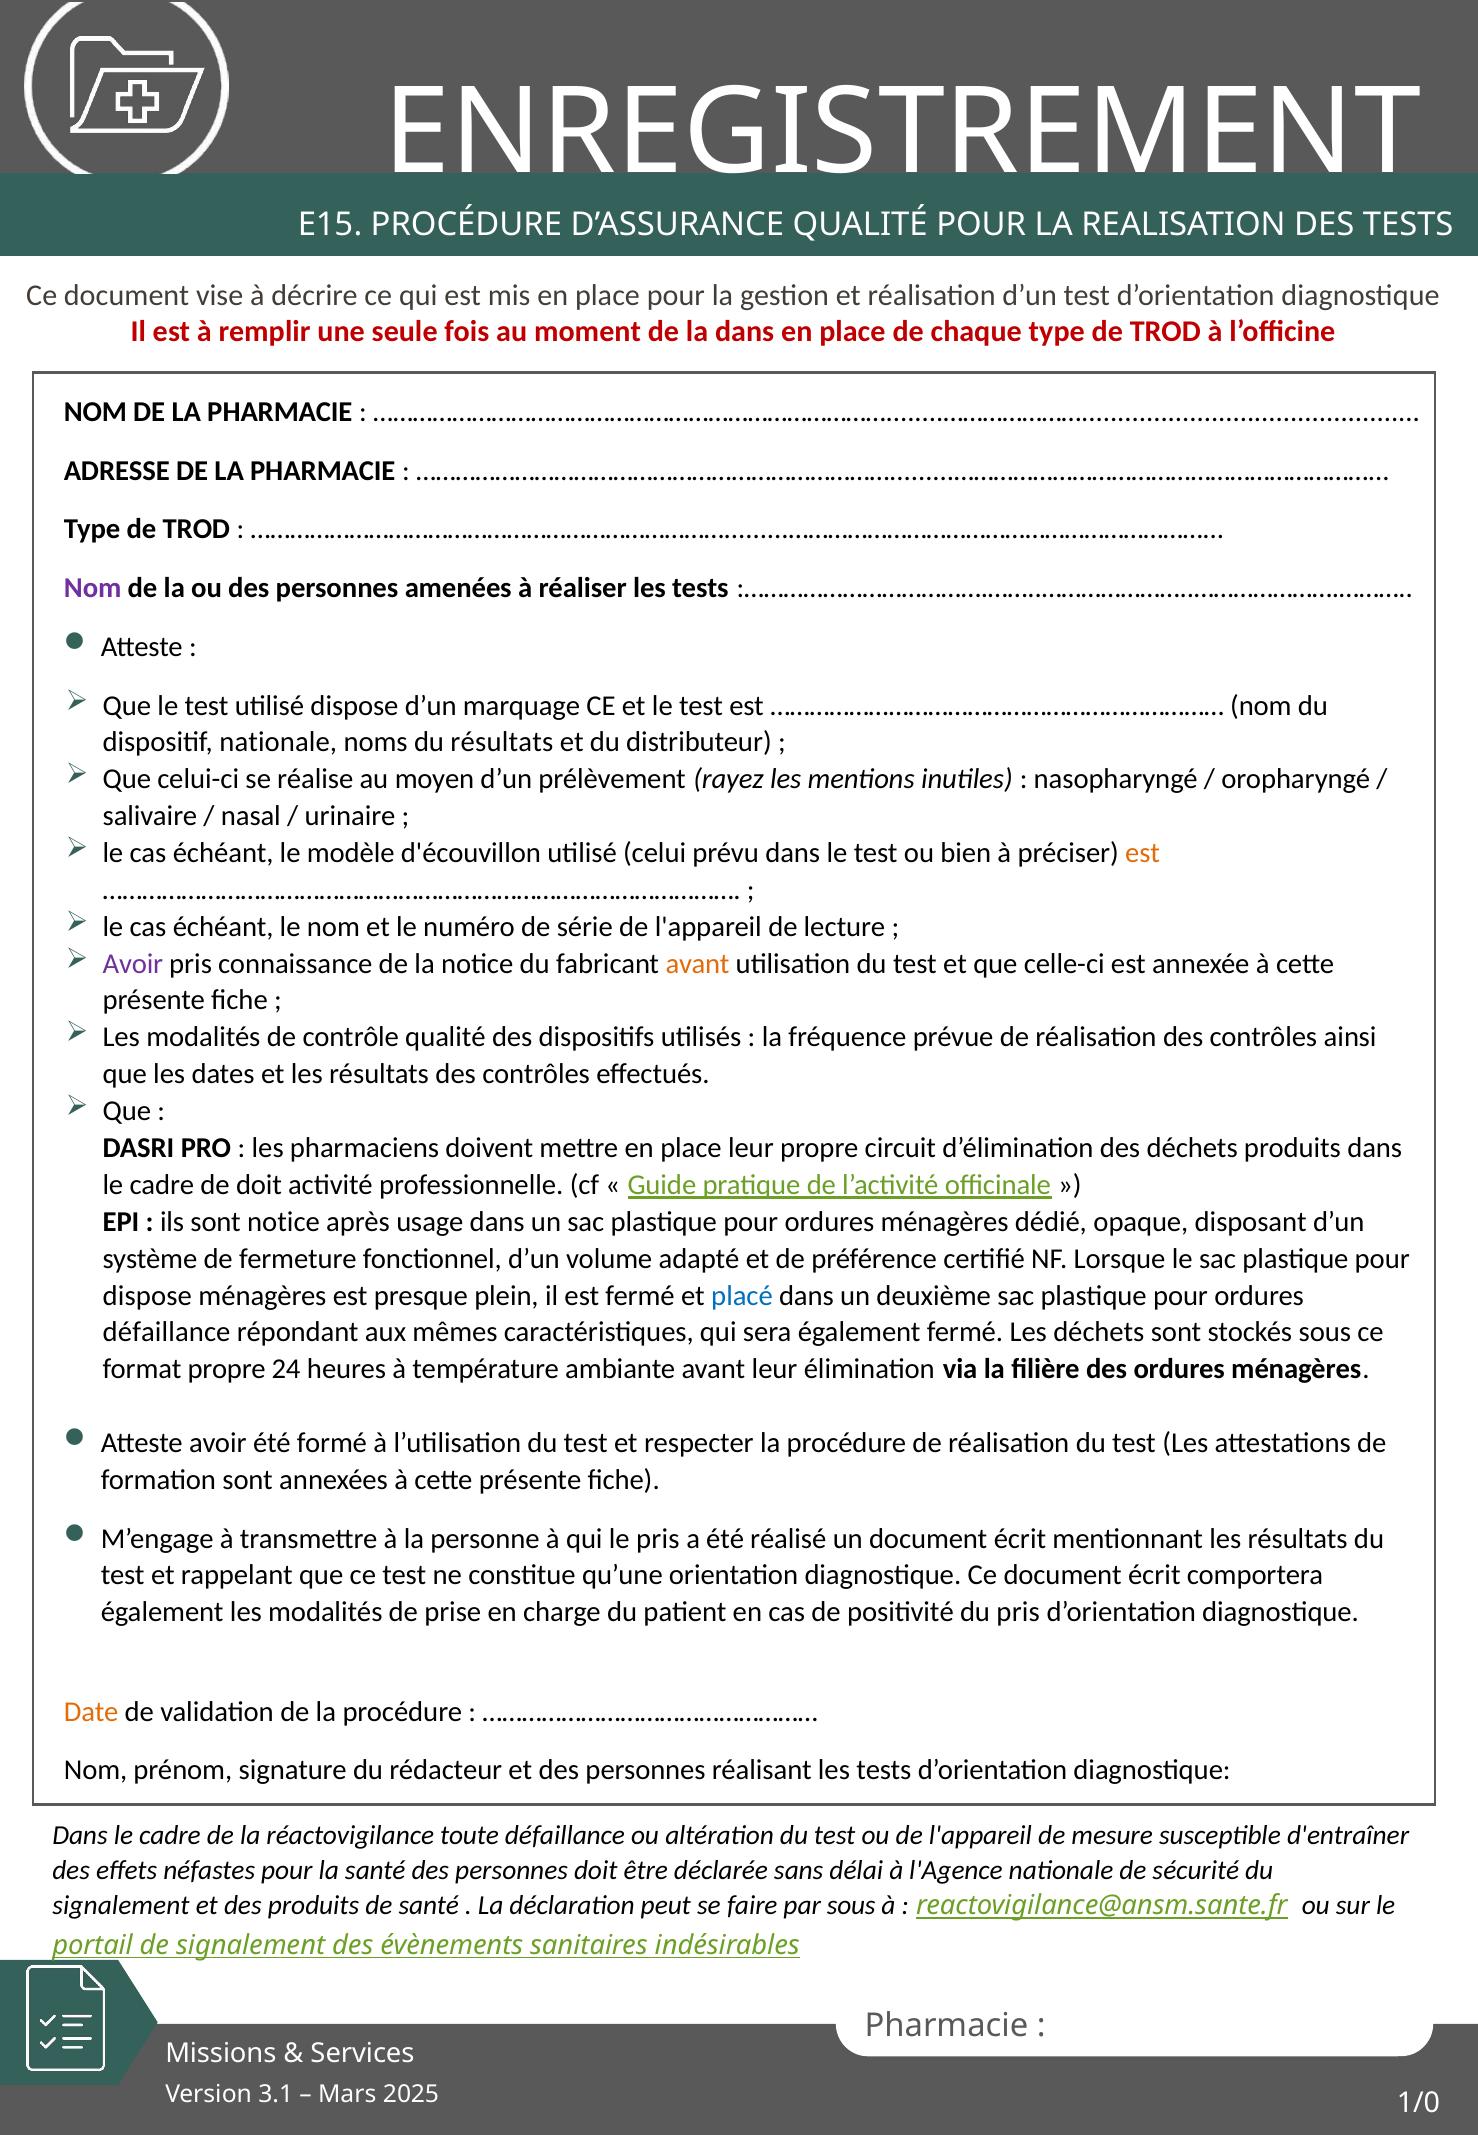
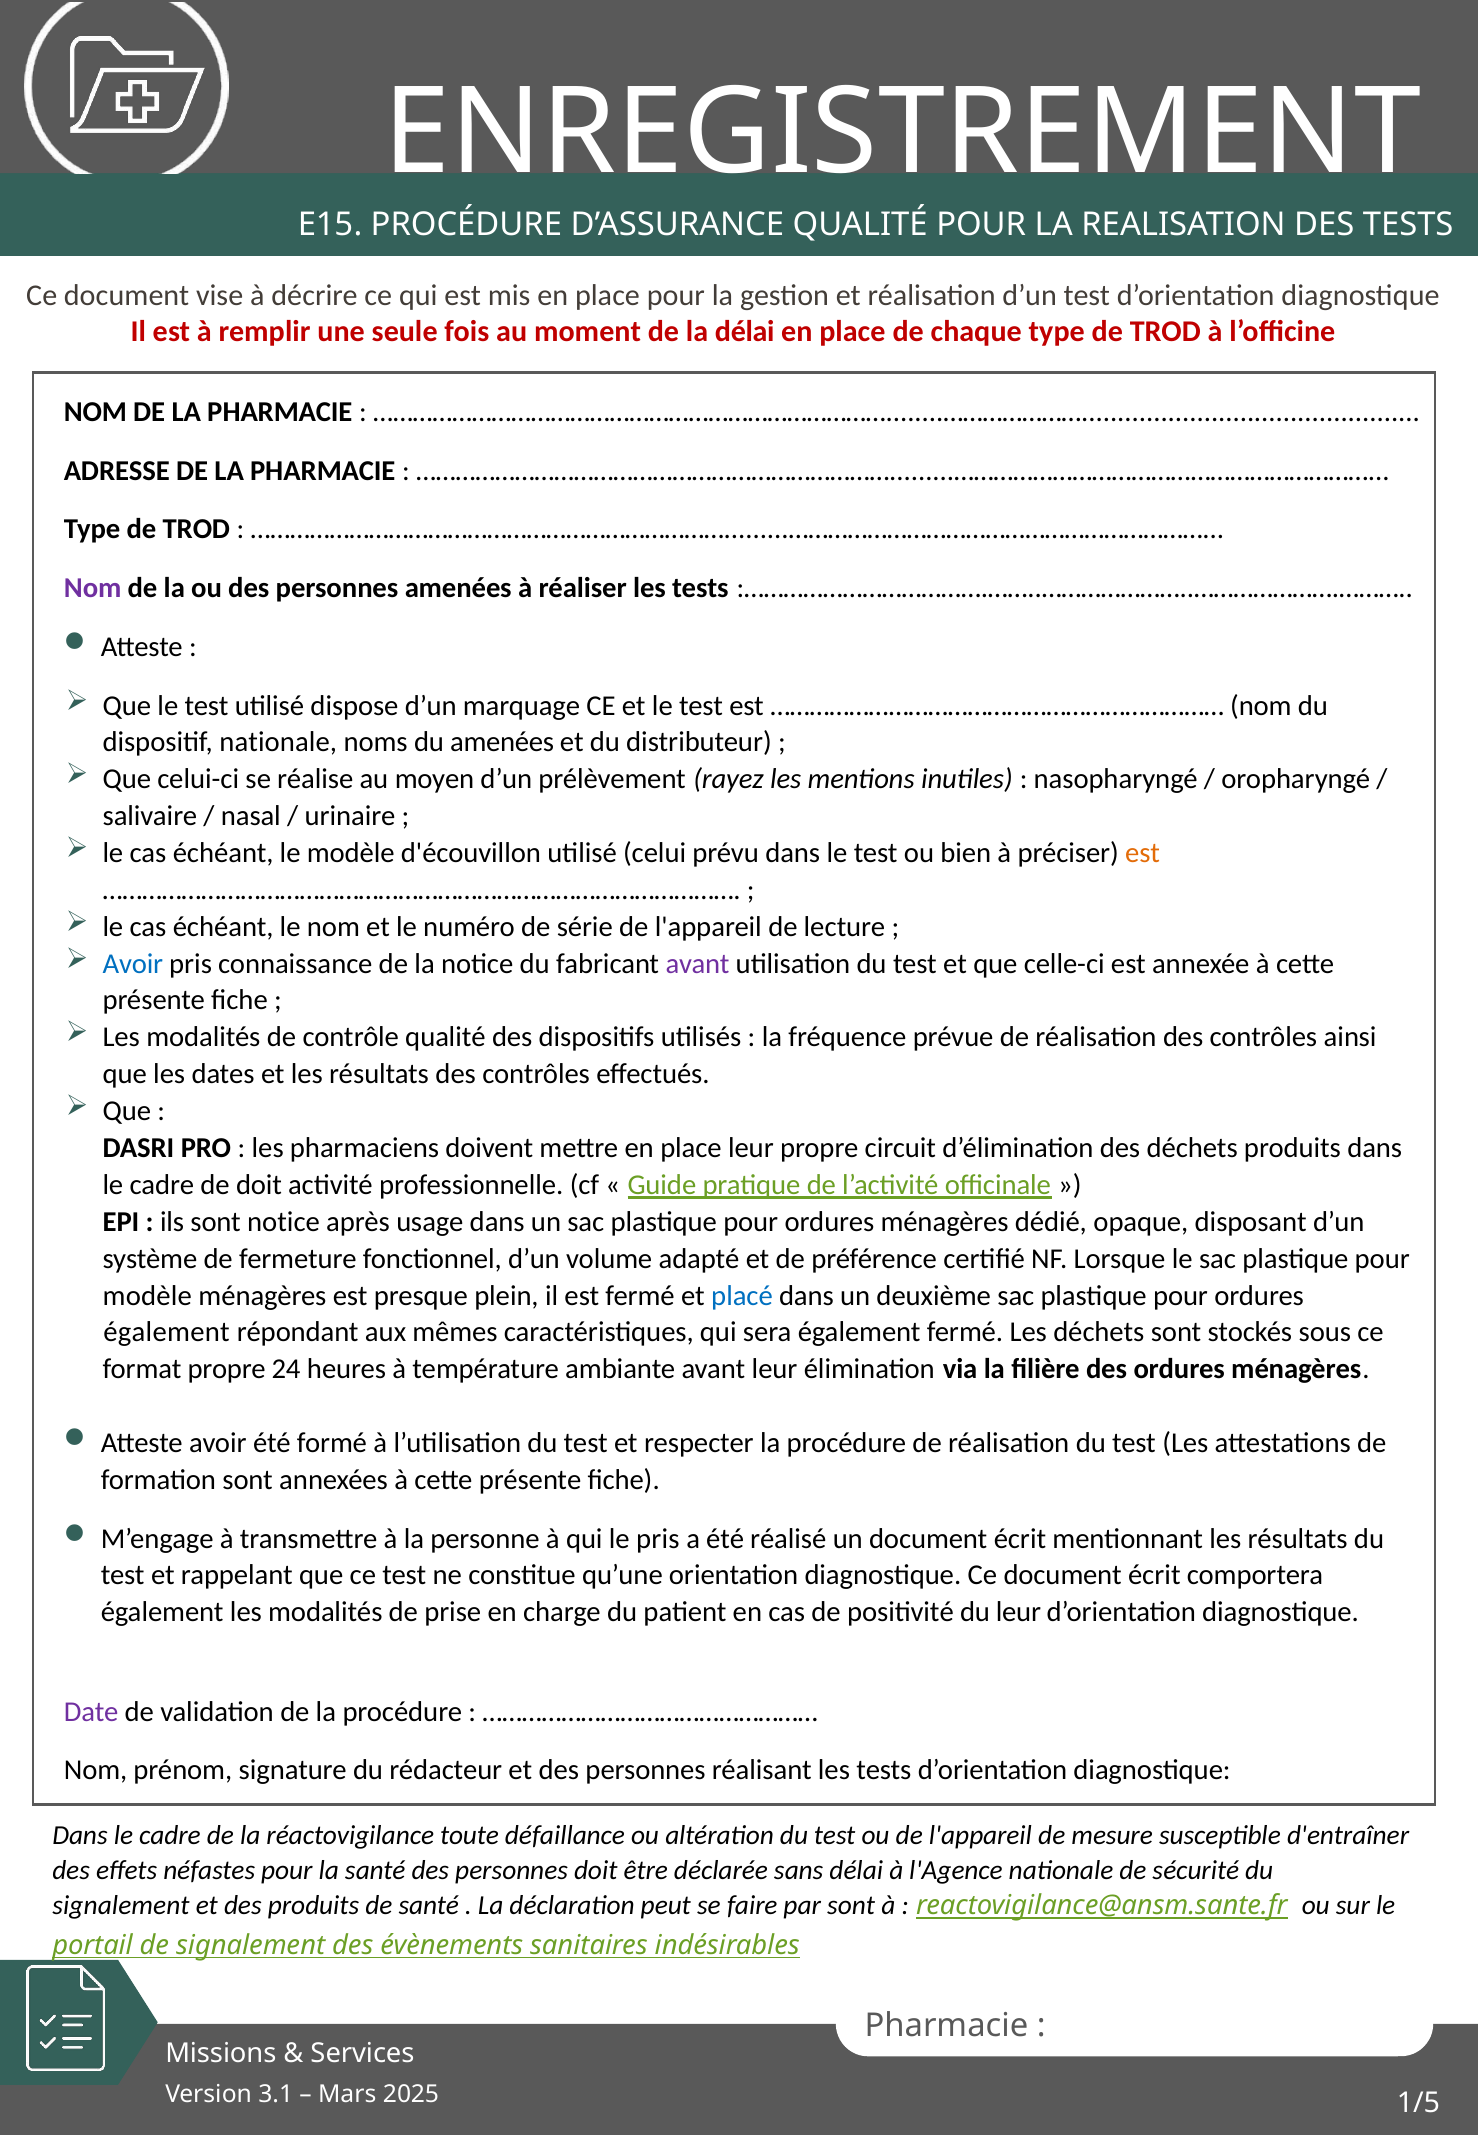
la dans: dans -> délai
du résultats: résultats -> amenées
Avoir at (133, 964) colour: purple -> blue
avant at (698, 964) colour: orange -> purple
dispose at (147, 1296): dispose -> modèle
défaillance at (167, 1332): défaillance -> également
du pris: pris -> leur
Date colour: orange -> purple
par sous: sous -> sont
1/0: 1/0 -> 1/5
